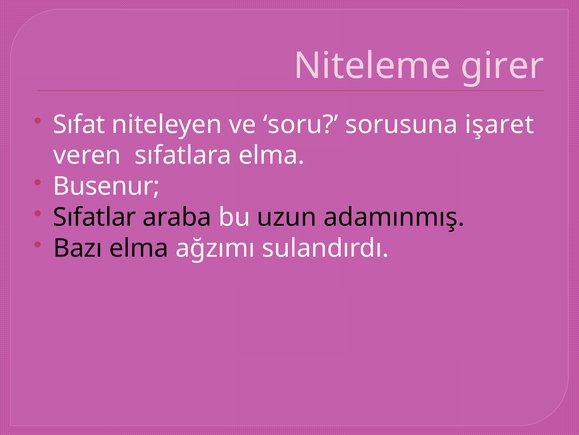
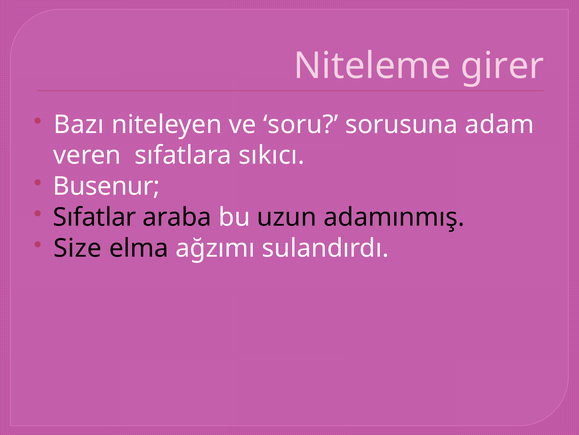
Sıfat: Sıfat -> Bazı
işaret: işaret -> adam
sıfatlara elma: elma -> sıkıcı
Bazı: Bazı -> Size
